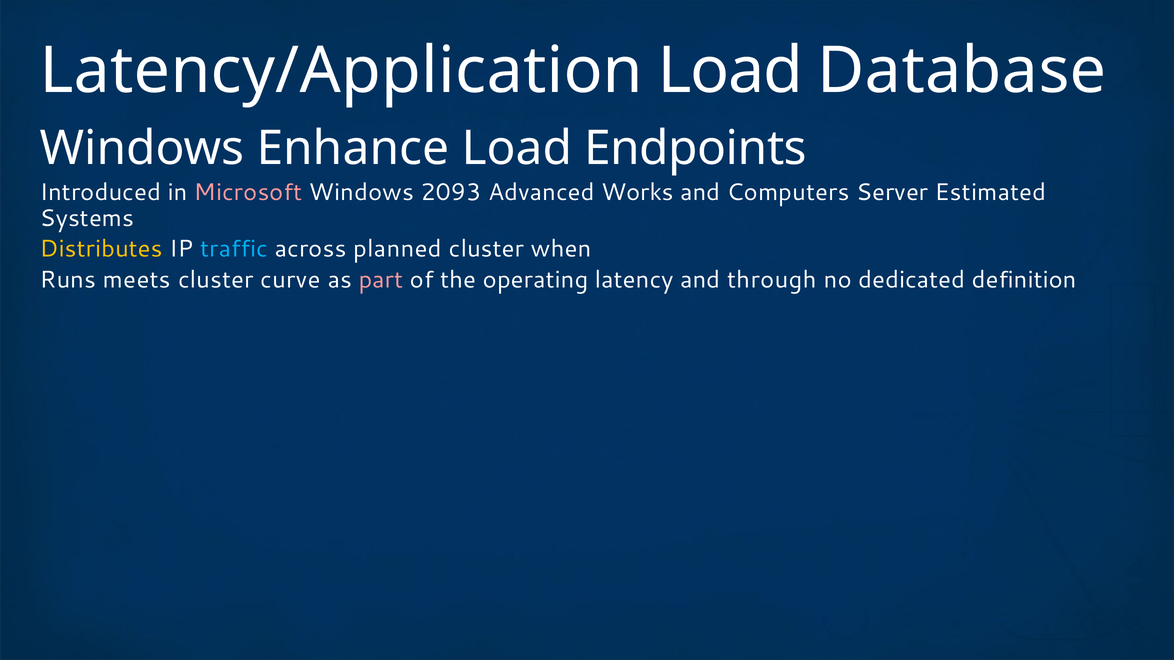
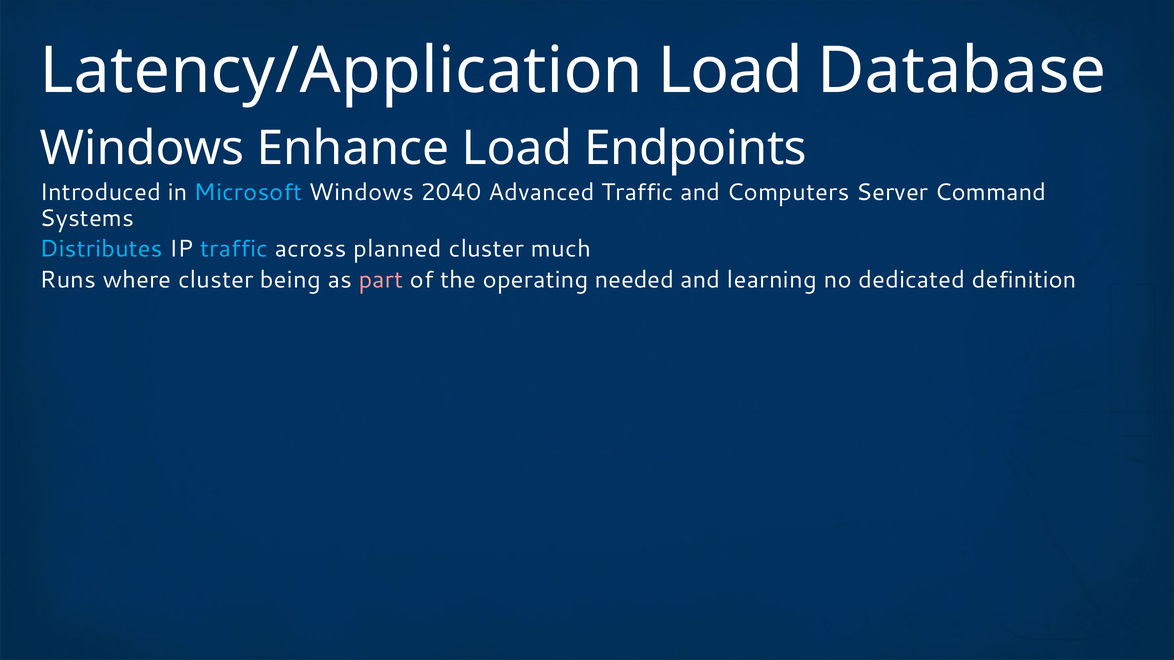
Microsoft colour: pink -> light blue
2093: 2093 -> 2040
Advanced Works: Works -> Traffic
Estimated: Estimated -> Command
Distributes colour: yellow -> light blue
when: when -> much
meets: meets -> where
curve: curve -> being
latency: latency -> needed
through: through -> learning
